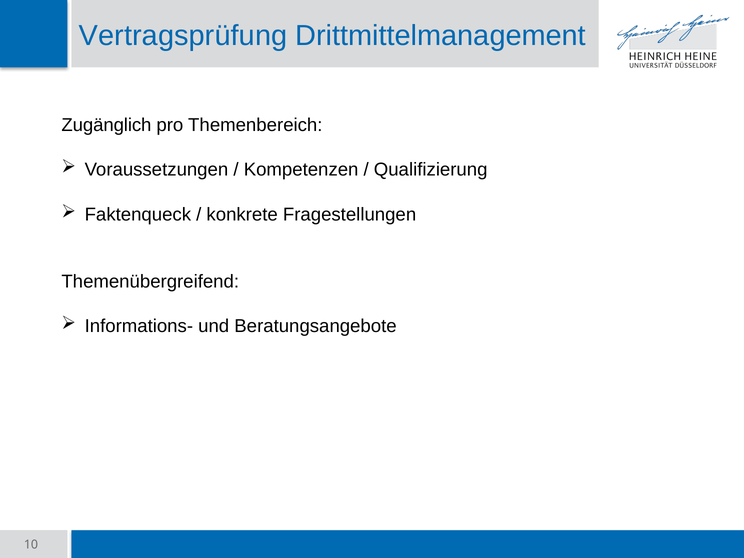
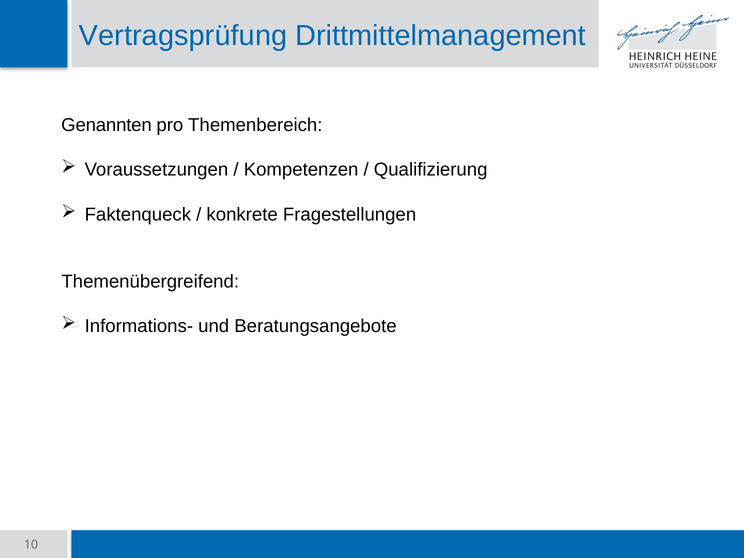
Zugänglich: Zugänglich -> Genannten
